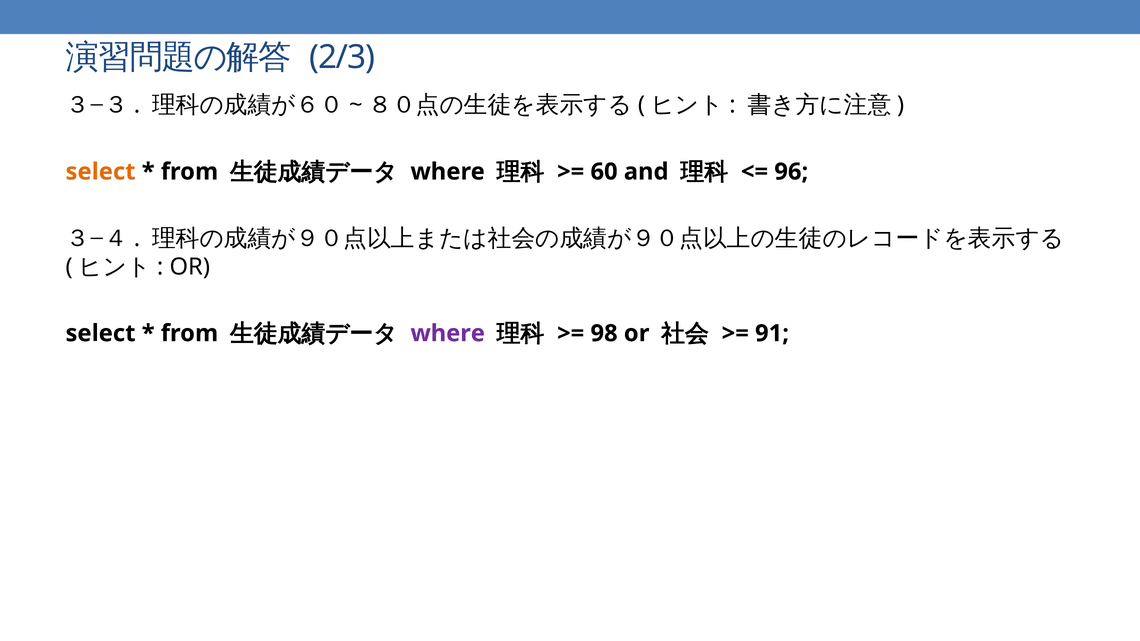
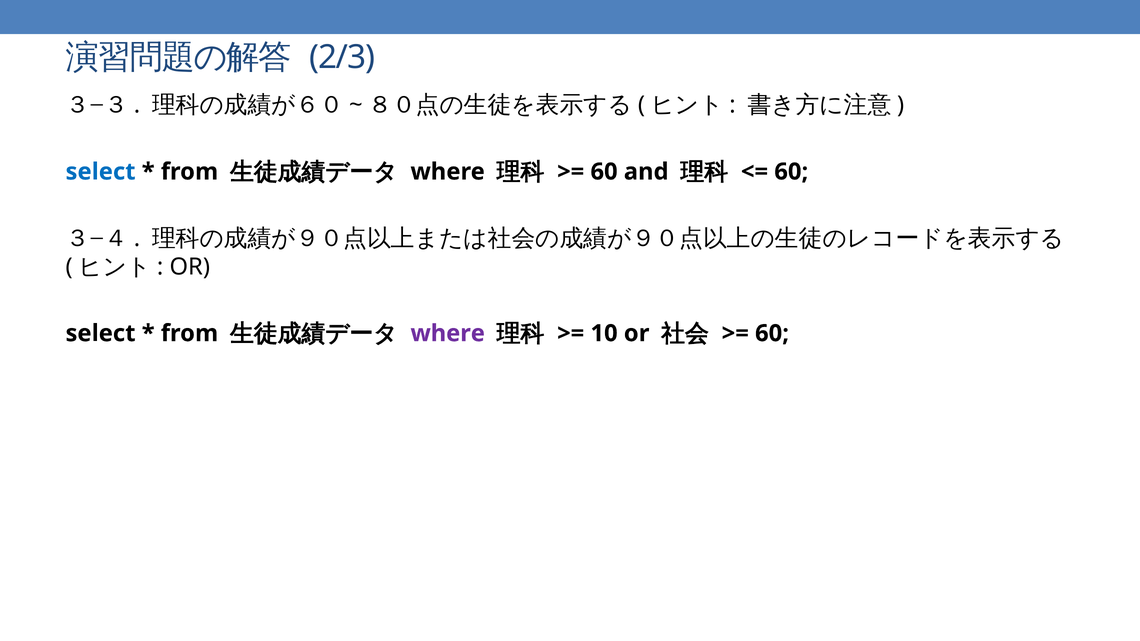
select at (101, 172) colour: orange -> blue
96 at (791, 172): 96 -> 60
98: 98 -> 10
91 at (772, 333): 91 -> 60
